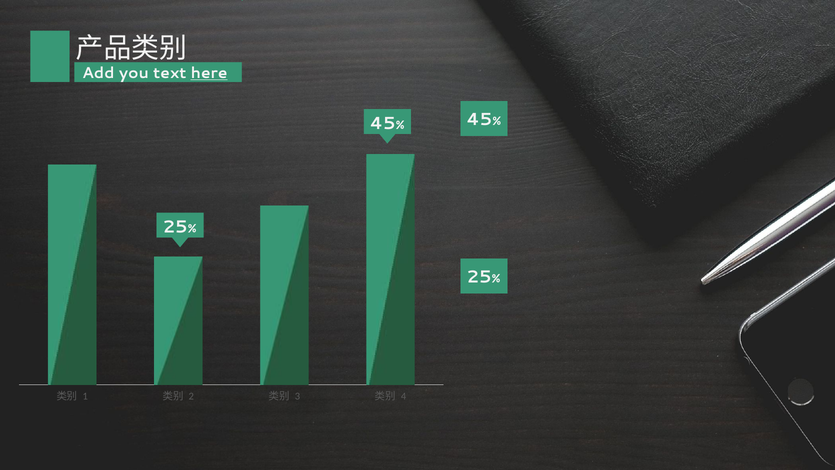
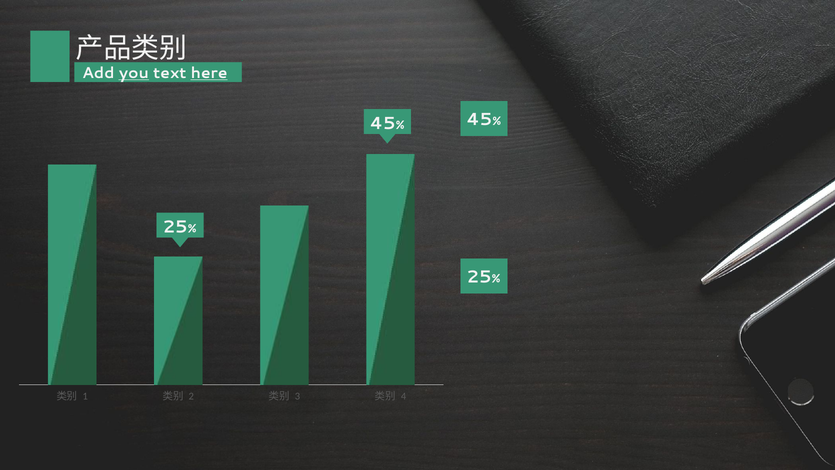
you underline: none -> present
